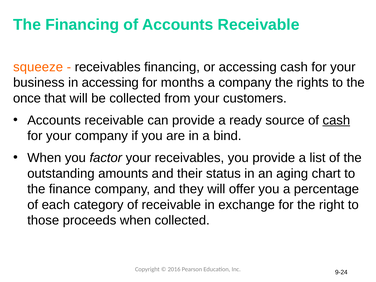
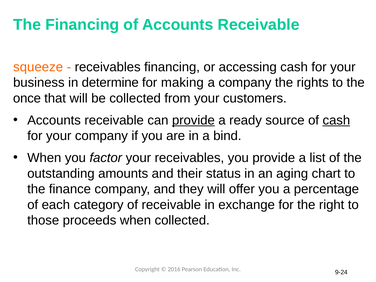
in accessing: accessing -> determine
months: months -> making
provide at (193, 120) underline: none -> present
